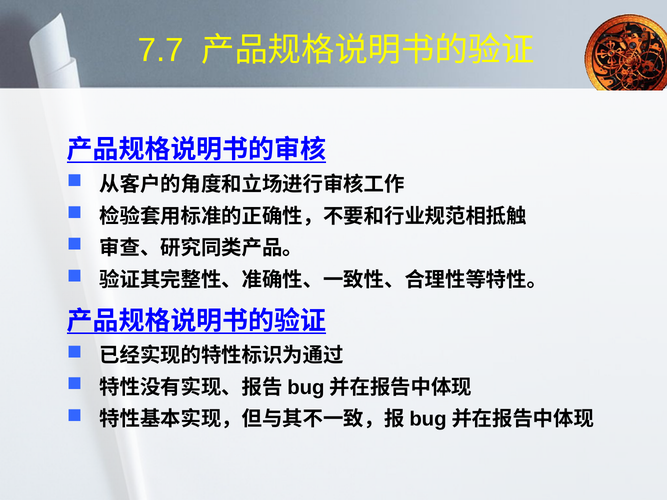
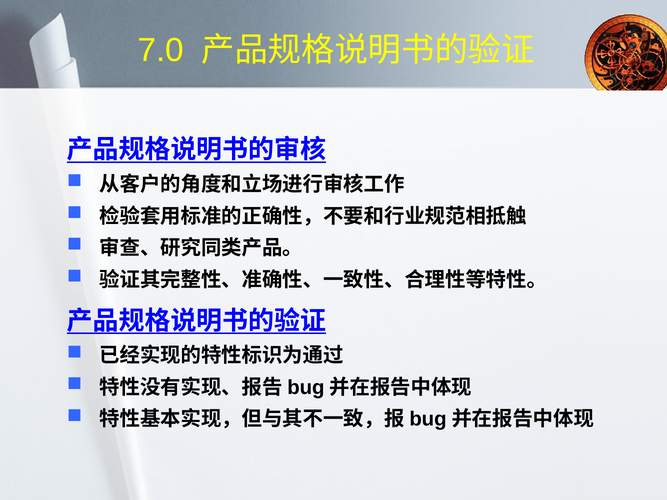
7.7: 7.7 -> 7.0
